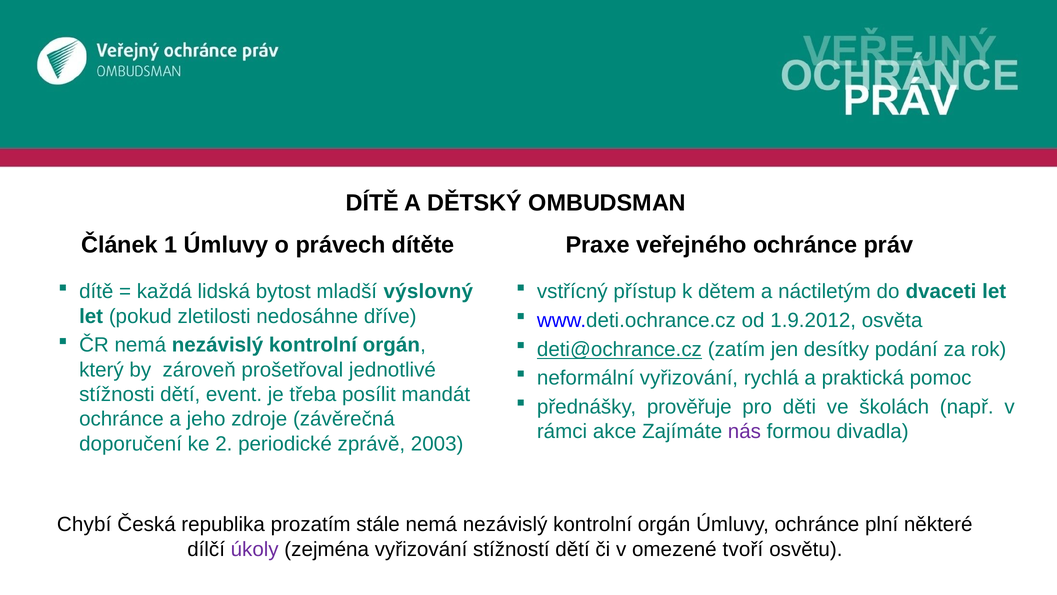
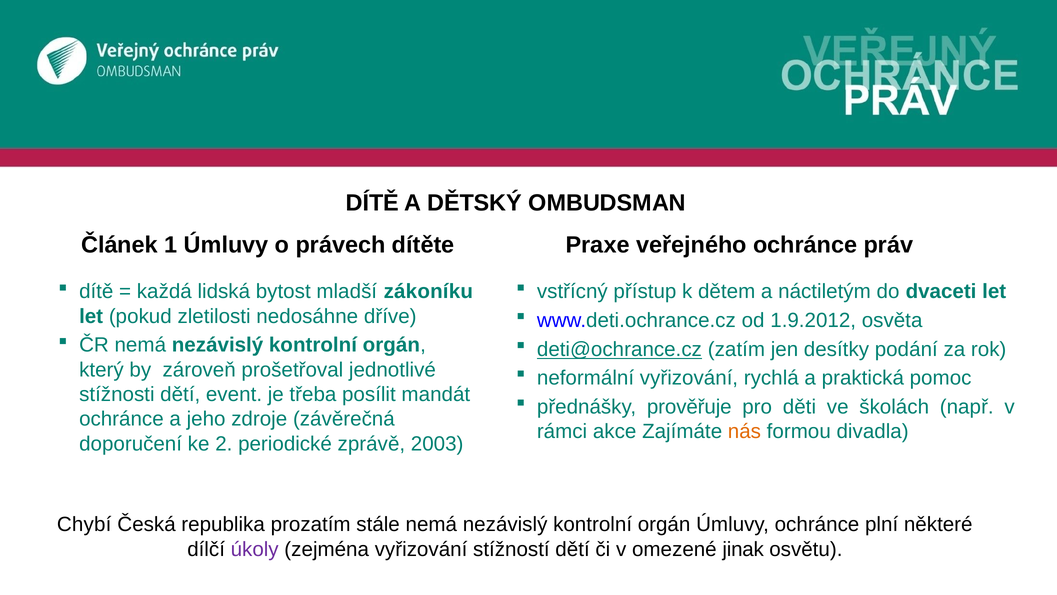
výslovný: výslovný -> zákoníku
nás colour: purple -> orange
tvoří: tvoří -> jinak
